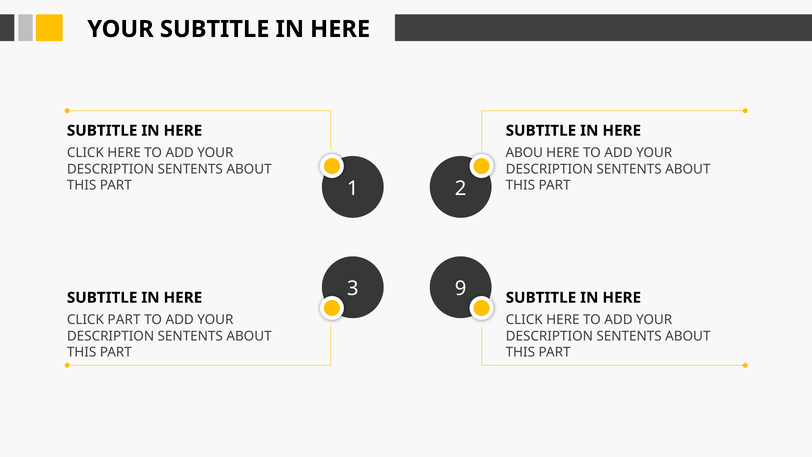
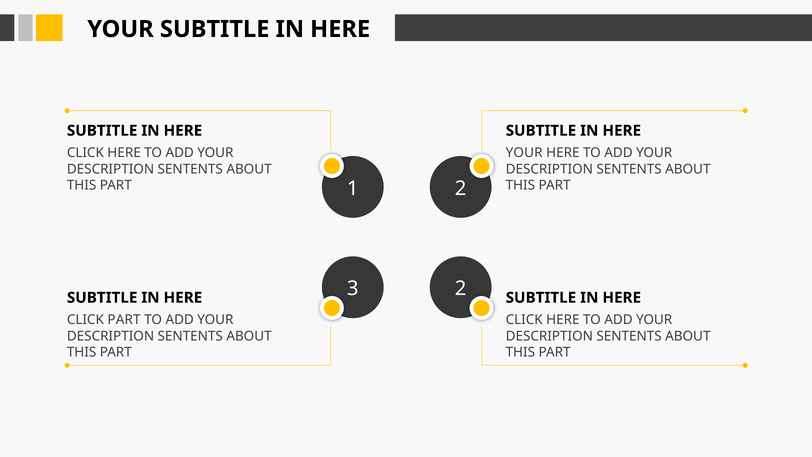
ABOU at (524, 153): ABOU -> YOUR
3 9: 9 -> 2
